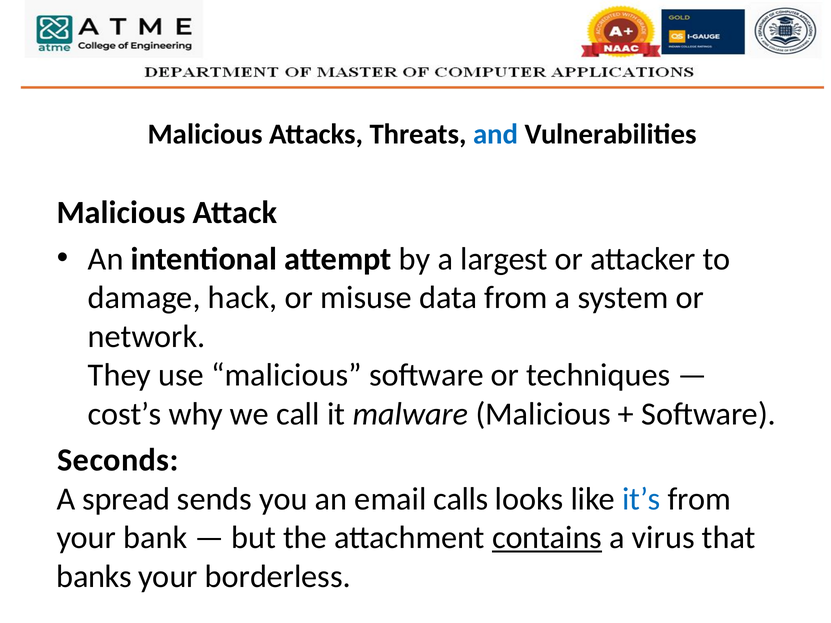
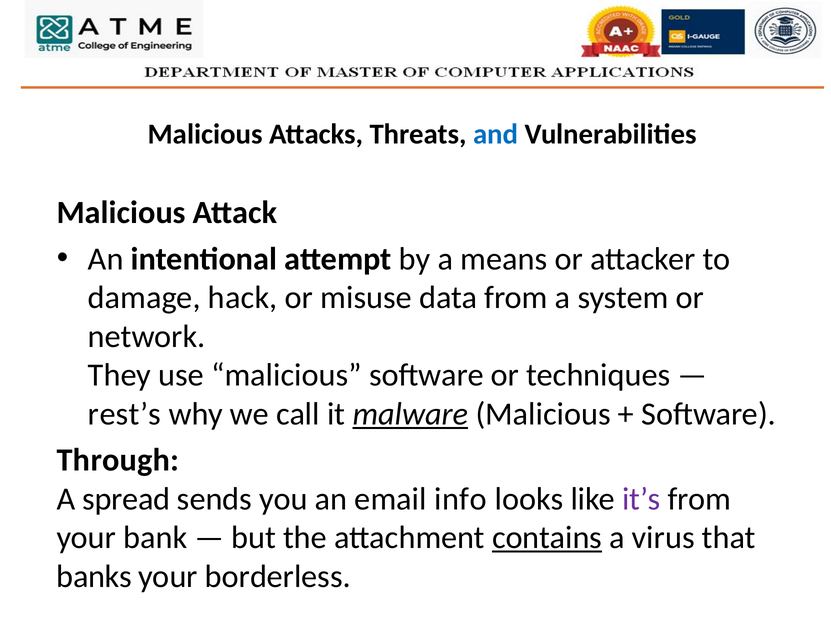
largest: largest -> means
cost’s: cost’s -> rest’s
malware underline: none -> present
Seconds: Seconds -> Through
calls: calls -> info
it’s colour: blue -> purple
